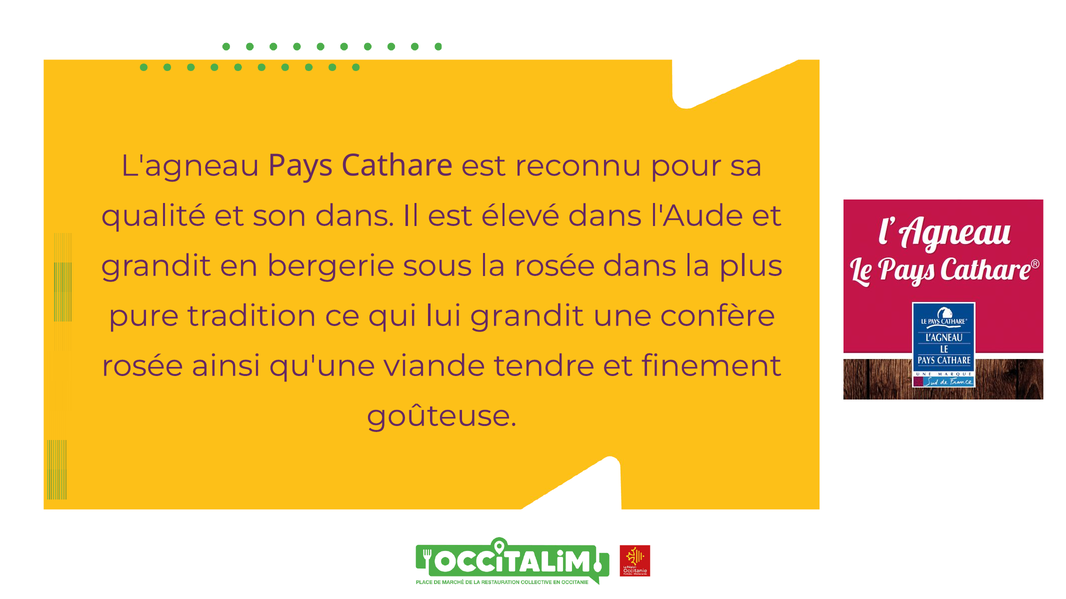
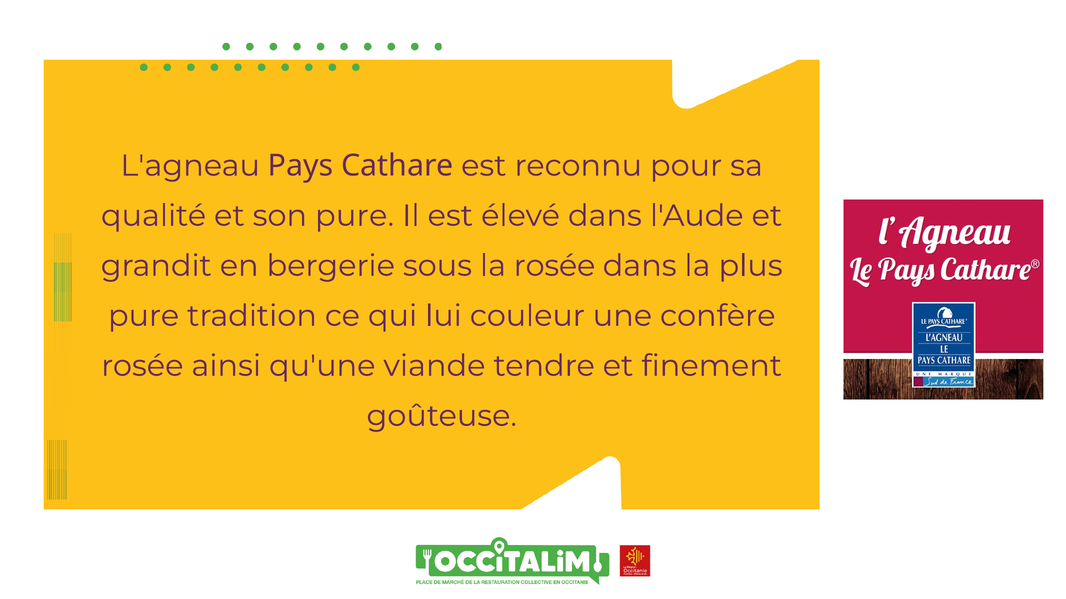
son dans: dans -> pure
lui grandit: grandit -> couleur
